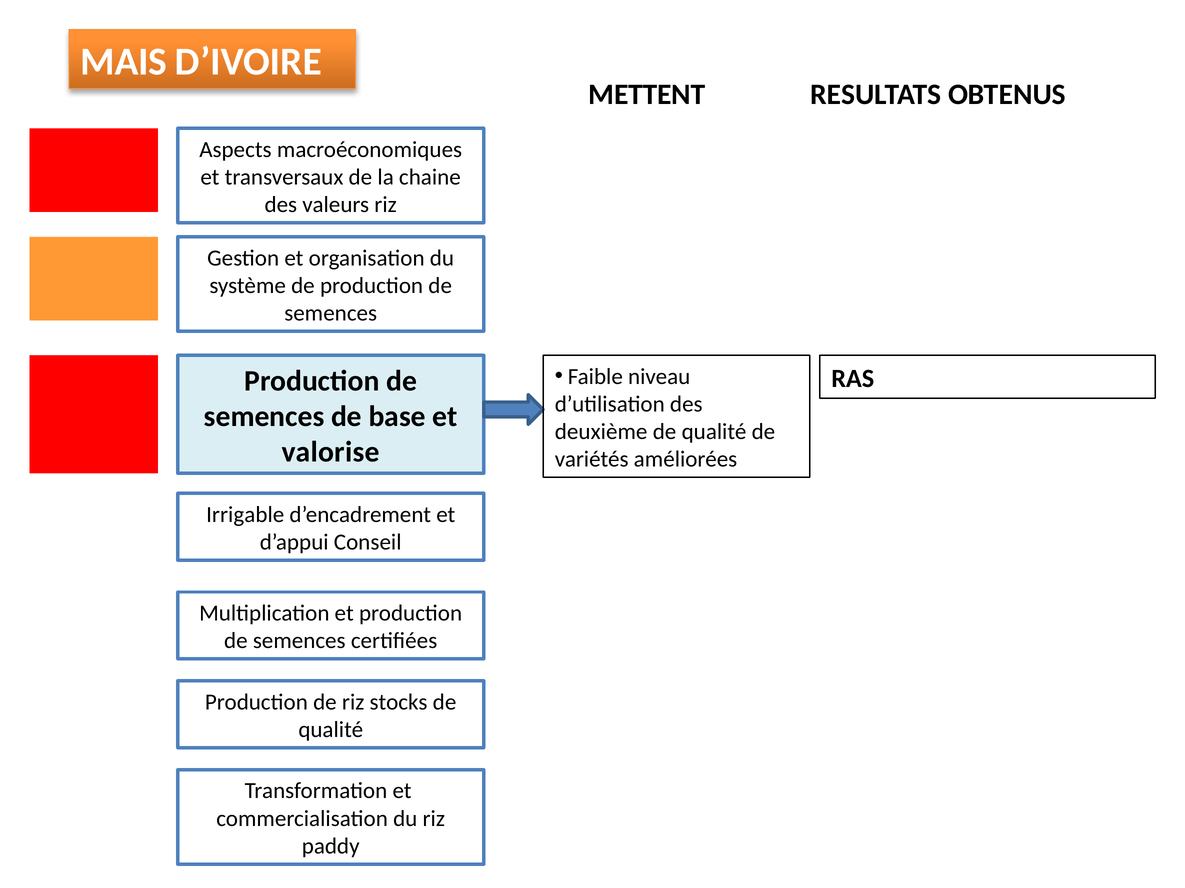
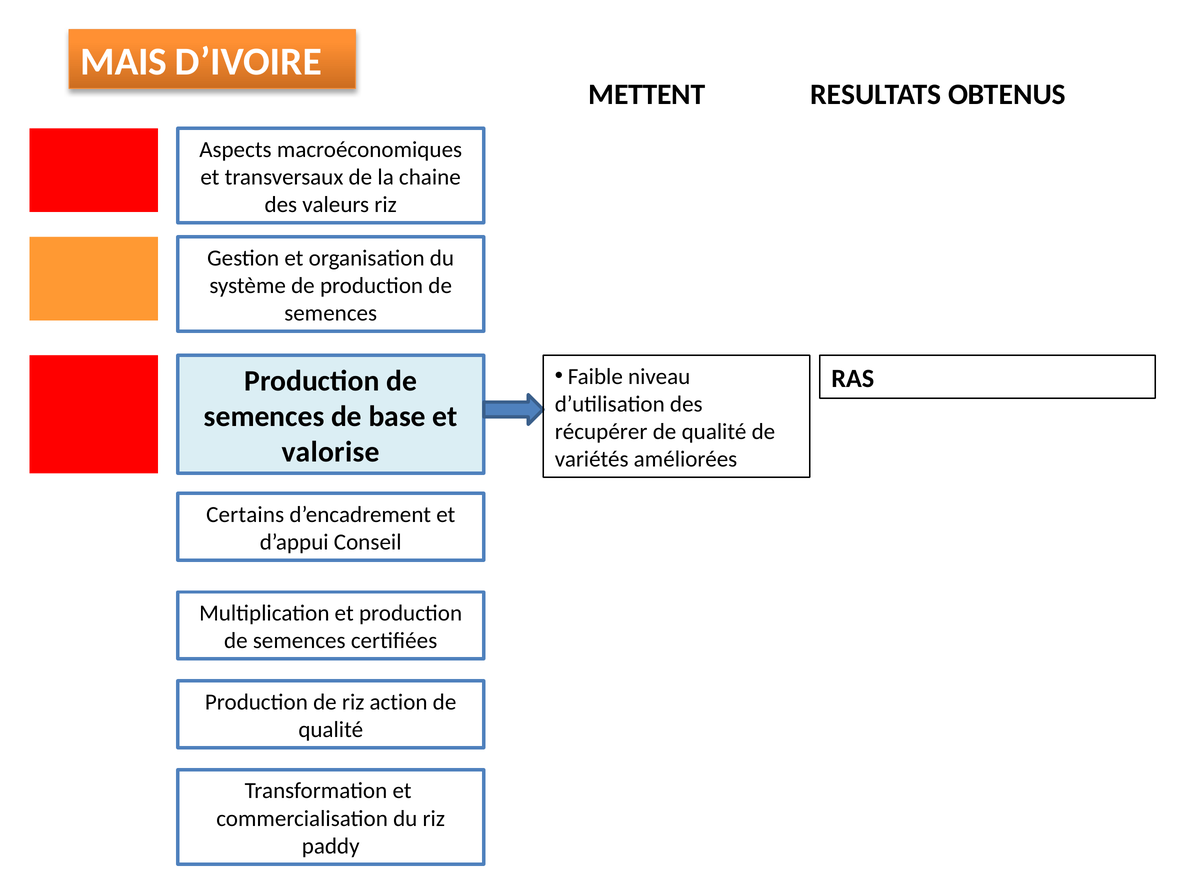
deuxième: deuxième -> récupérer
Irrigable: Irrigable -> Certains
stocks: stocks -> action
